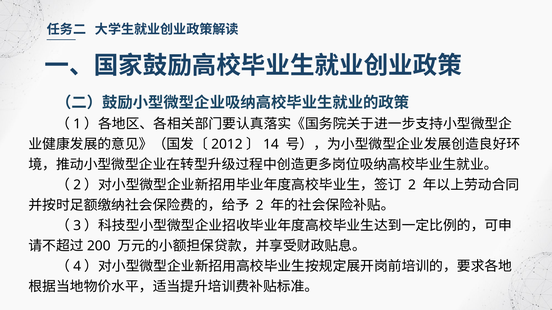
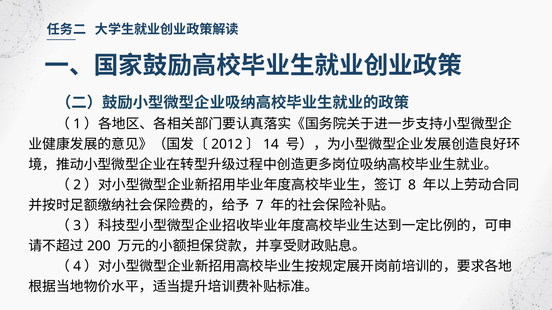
2 at (412, 185): 2 -> 8
2 at (260, 206): 2 -> 7
